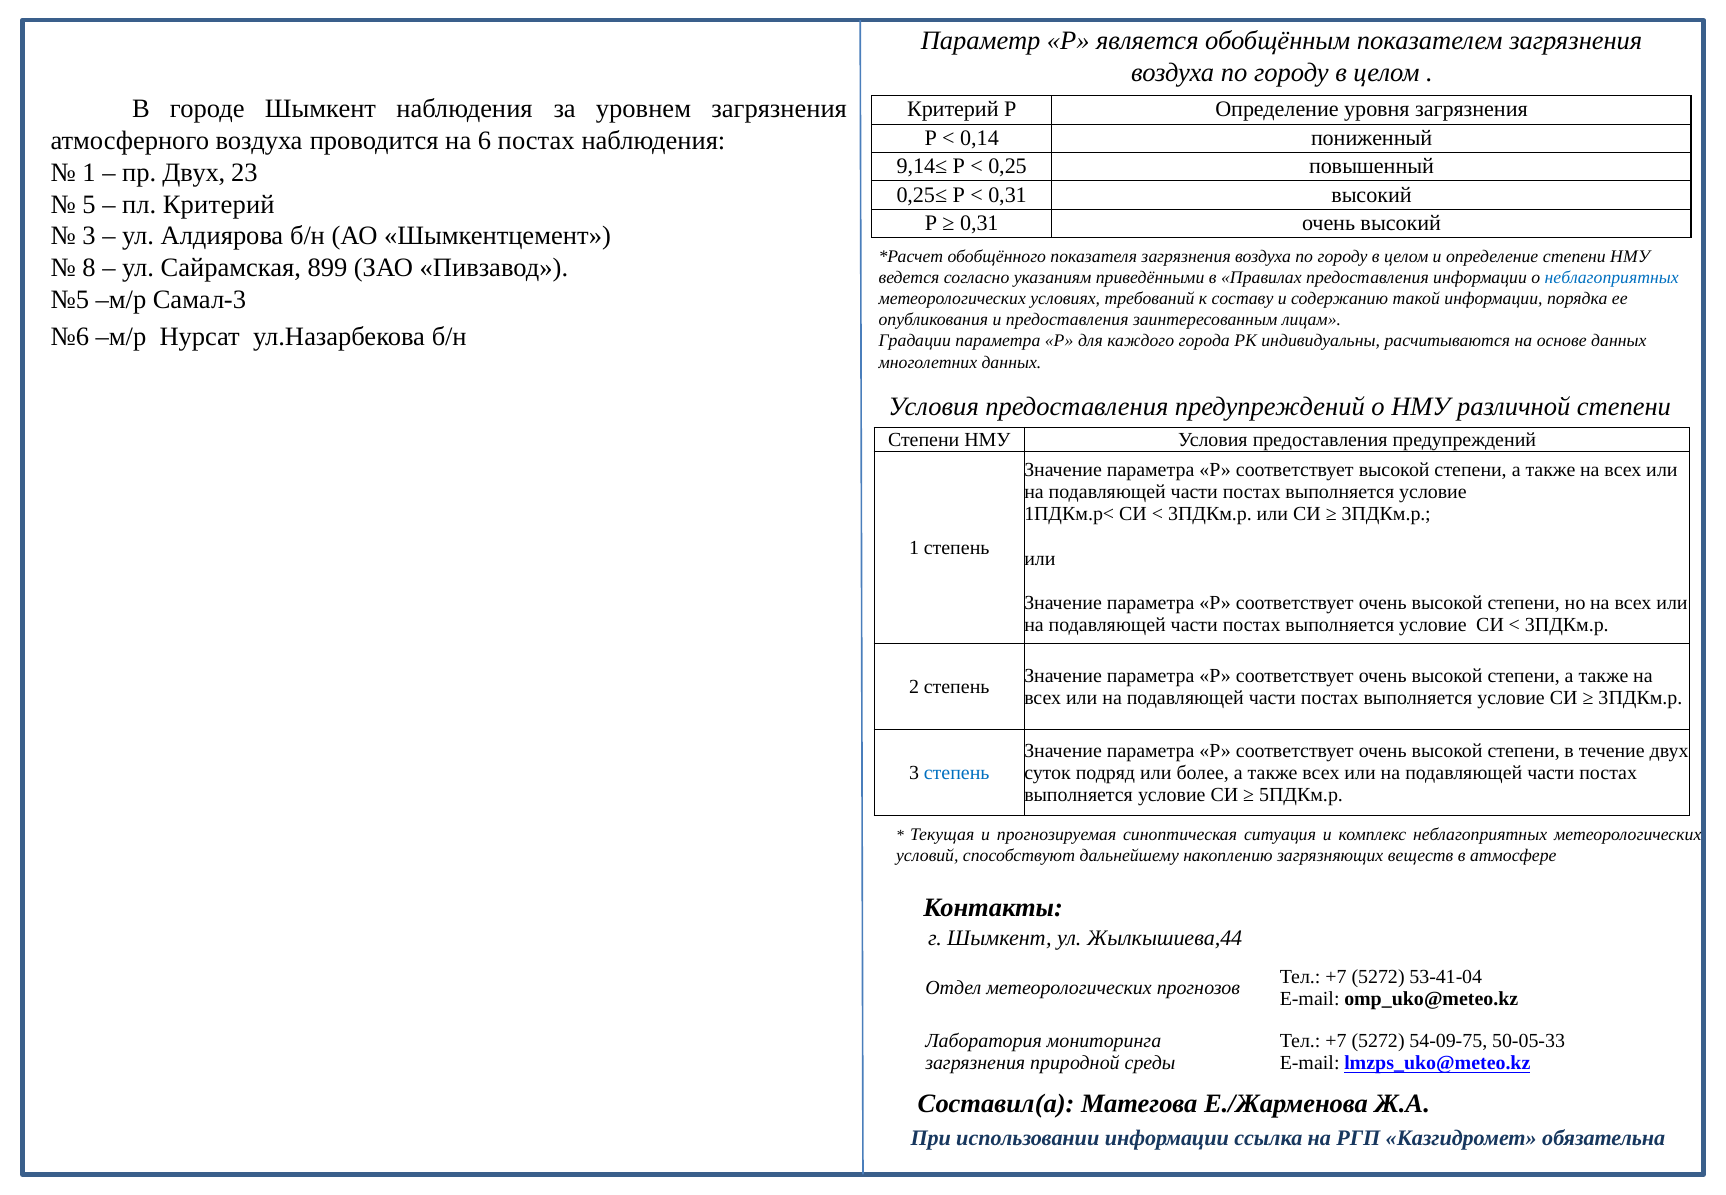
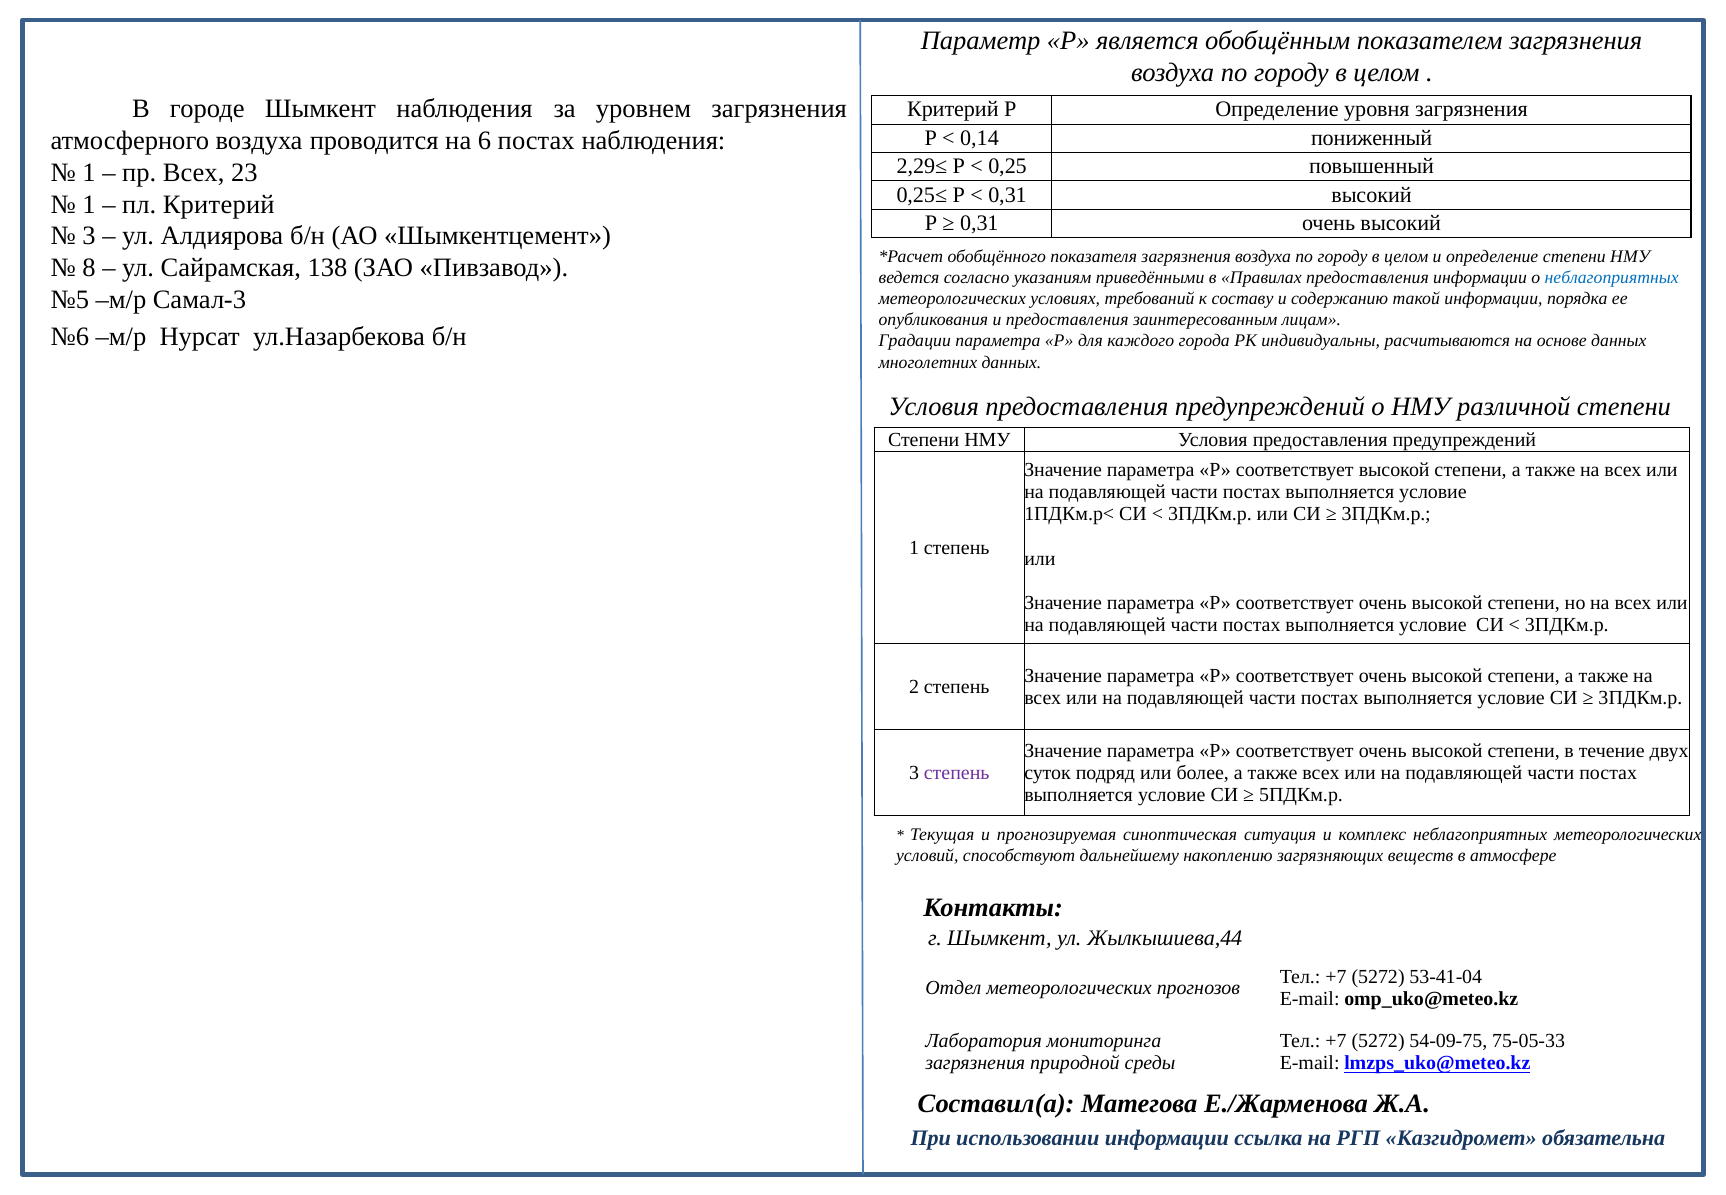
9,14≤: 9,14≤ -> 2,29≤
пр Двух: Двух -> Всех
5 at (89, 204): 5 -> 1
899: 899 -> 138
степень at (957, 773) colour: blue -> purple
50-05-33: 50-05-33 -> 75-05-33
